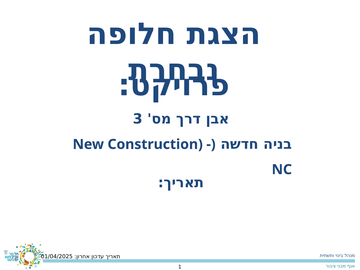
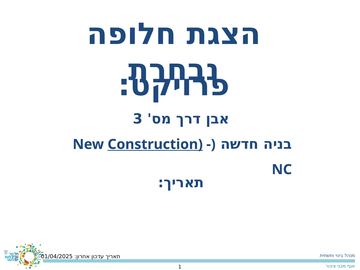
Construction underline: none -> present
